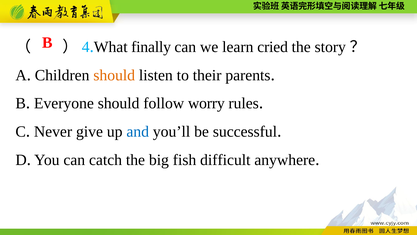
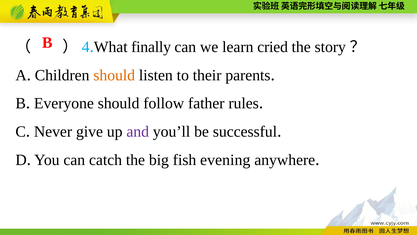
worry: worry -> father
and colour: blue -> purple
difficult: difficult -> evening
